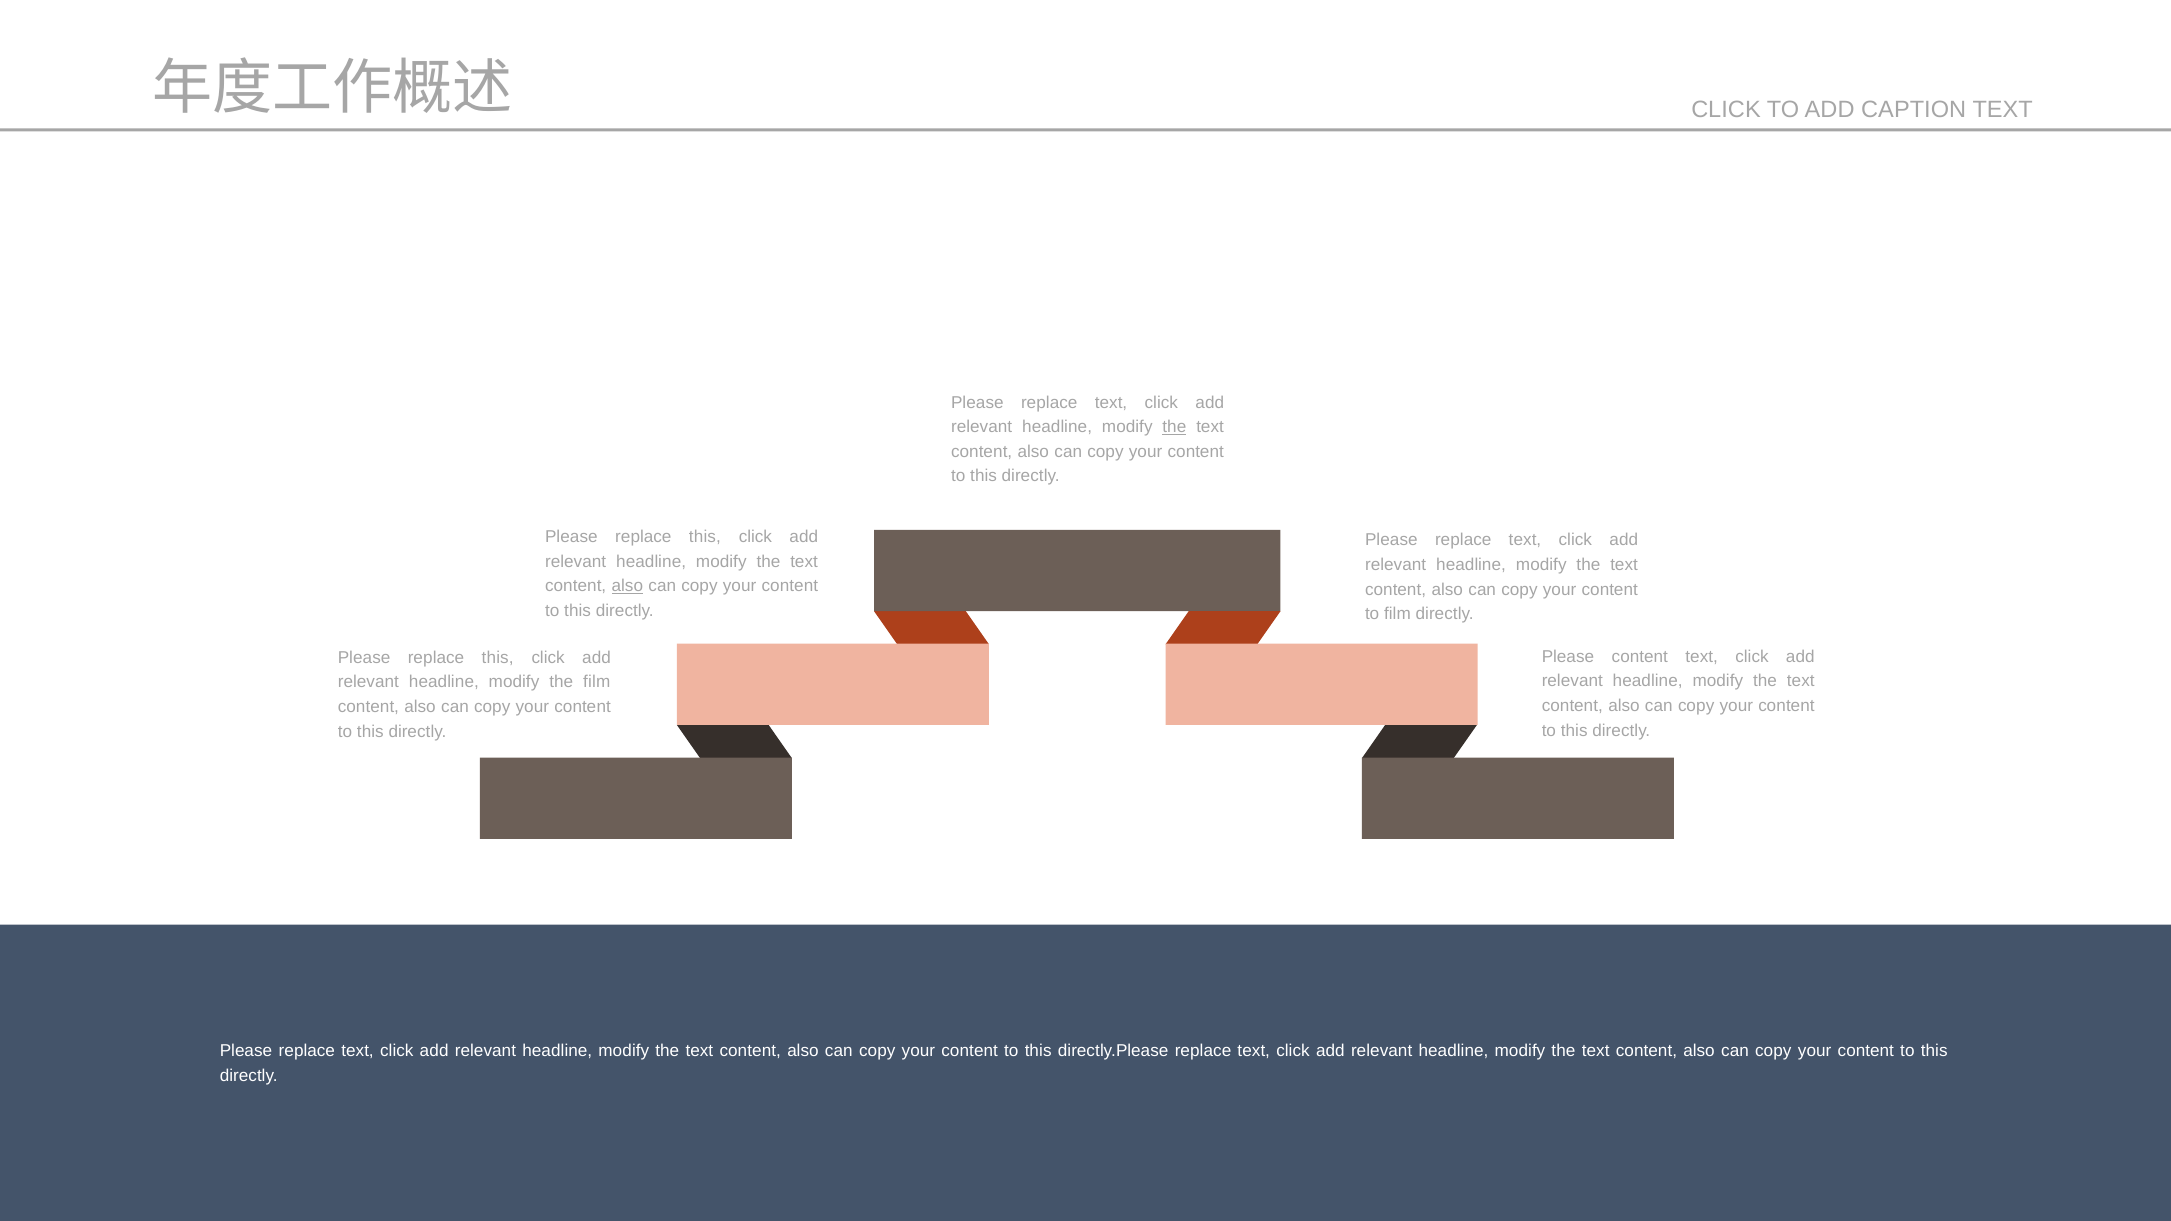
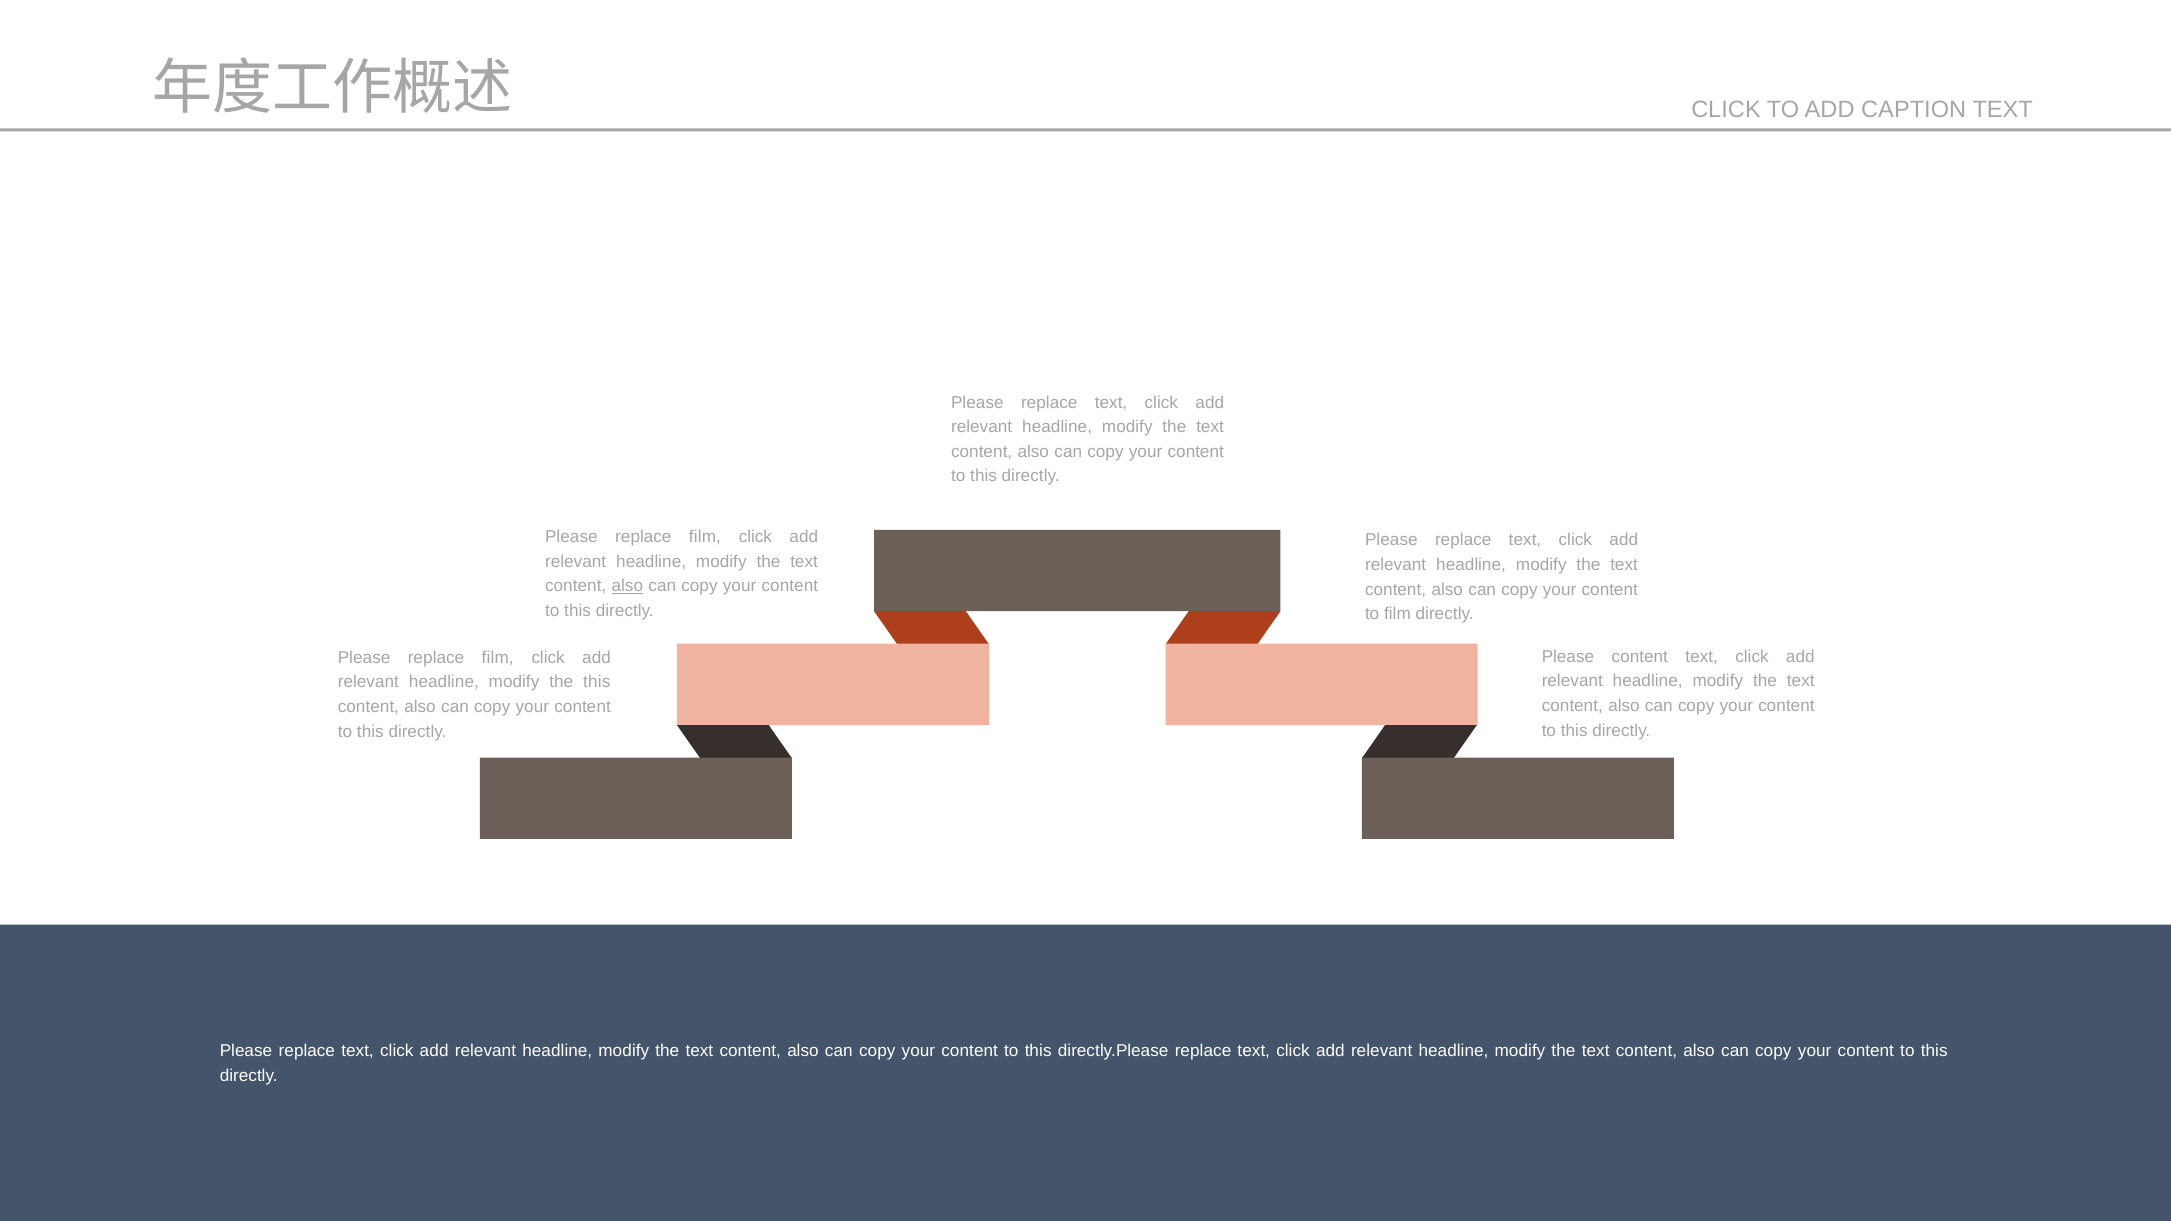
the at (1174, 427) underline: present -> none
this at (705, 537): this -> film
this at (498, 658): this -> film
the film: film -> this
